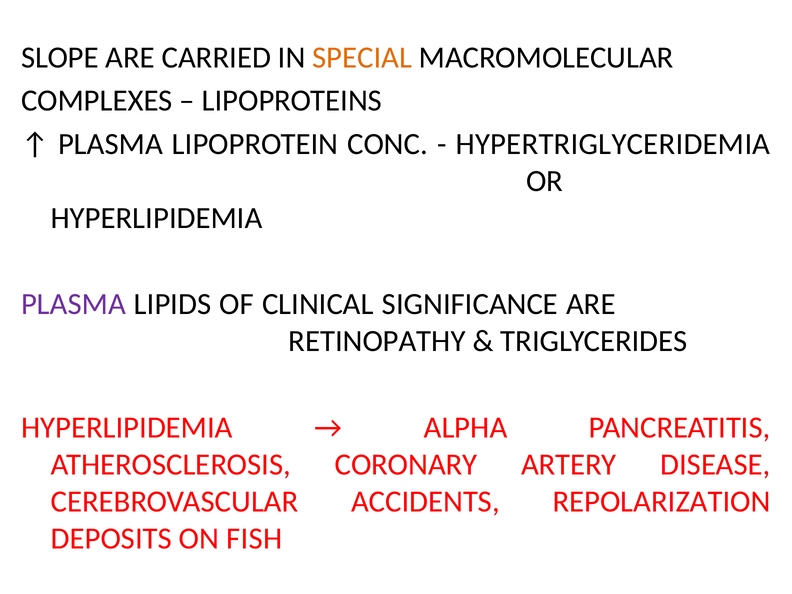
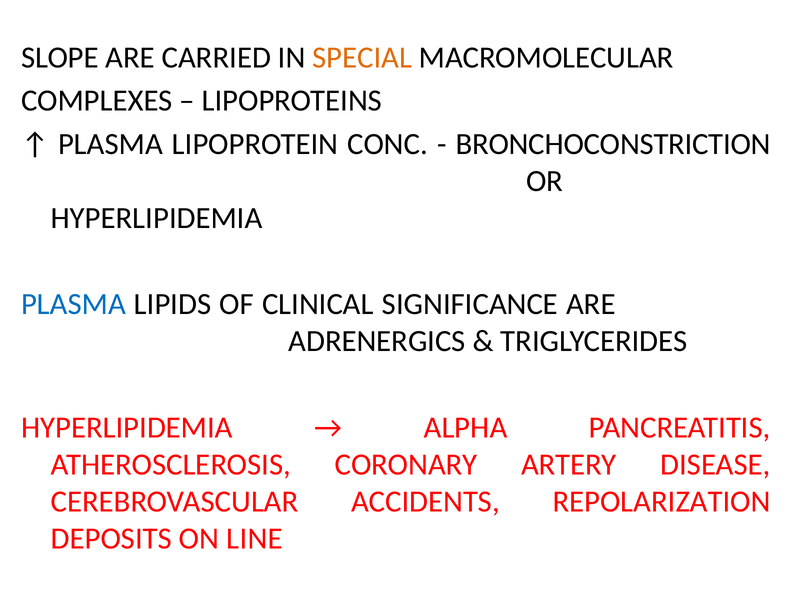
HYPERTRIGLYCERIDEMIA: HYPERTRIGLYCERIDEMIA -> BRONCHOCONSTRICTION
PLASMA at (74, 304) colour: purple -> blue
RETINOPATHY: RETINOPATHY -> ADRENERGICS
FISH: FISH -> LINE
